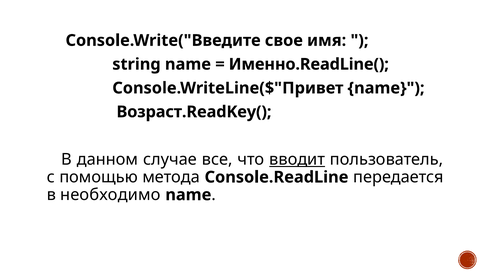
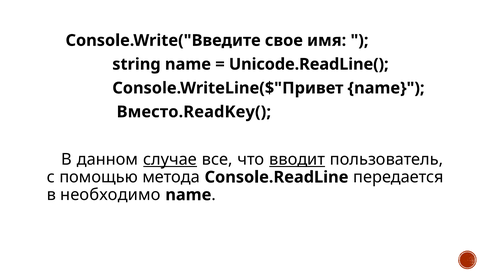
Именно.ReadLine(: Именно.ReadLine( -> Unicode.ReadLine(
Возраст.ReadKey(: Возраст.ReadKey( -> Вместо.ReadKey(
случае underline: none -> present
